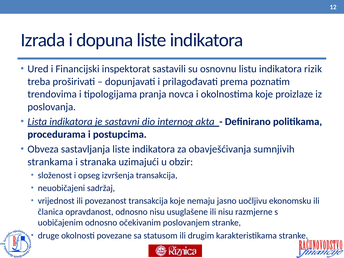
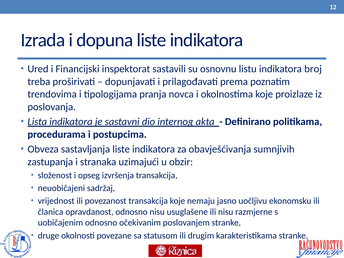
rizik: rizik -> broj
strankama: strankama -> zastupanja
